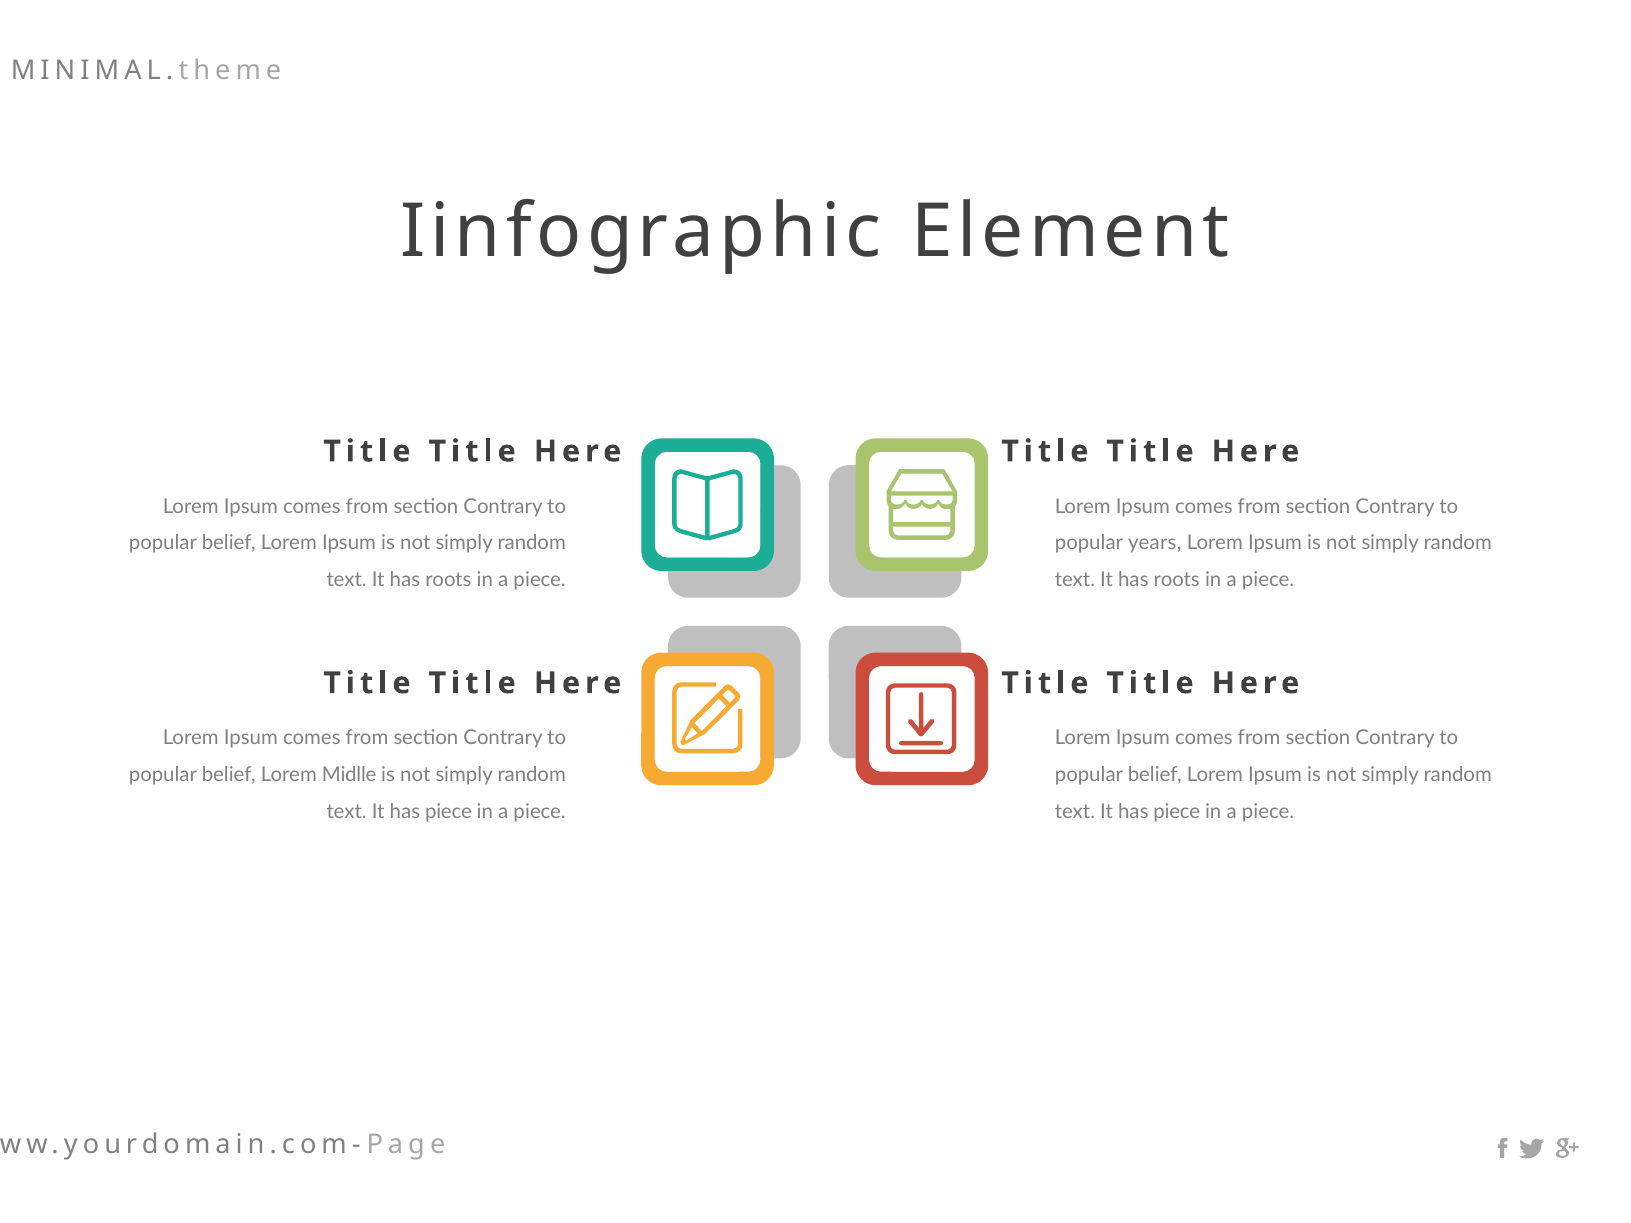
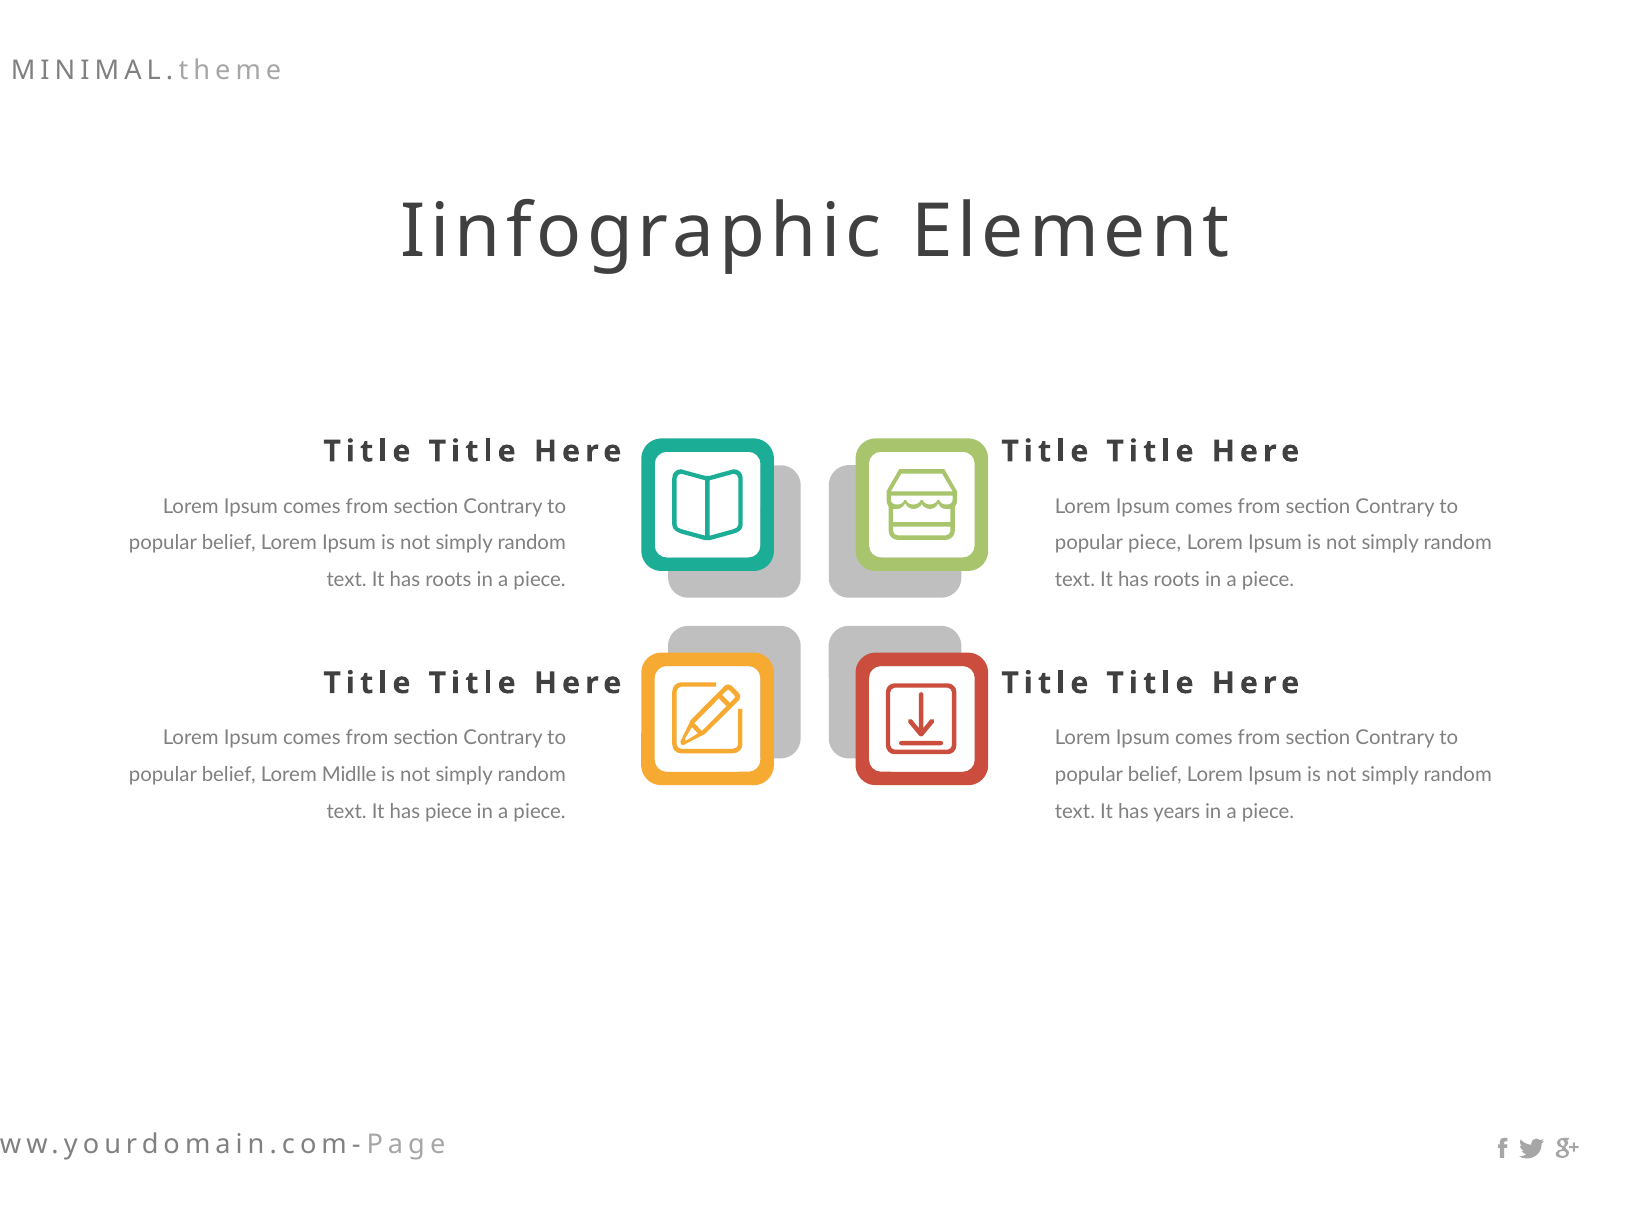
popular years: years -> piece
piece at (1177, 812): piece -> years
